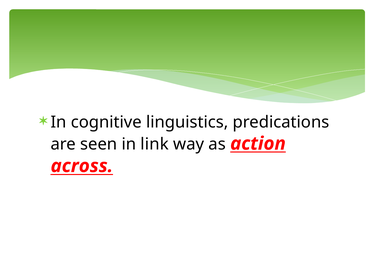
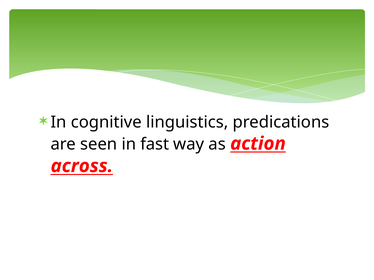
link: link -> fast
